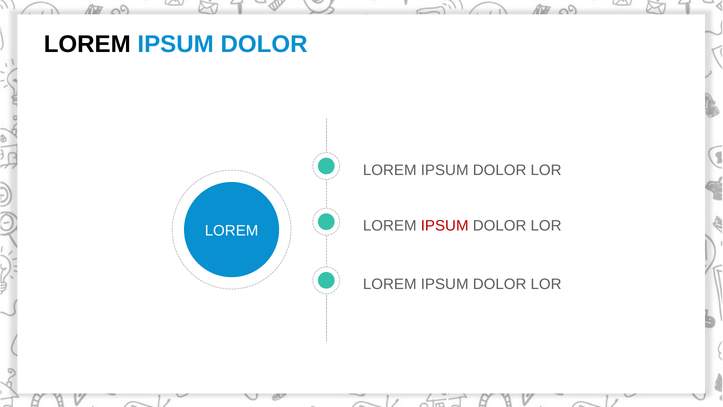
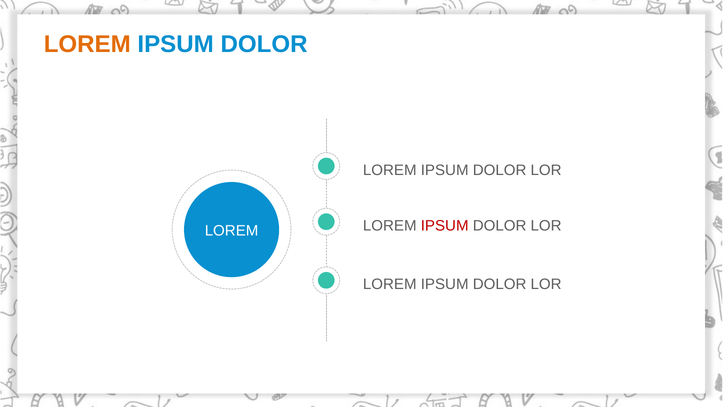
LOREM at (87, 44) colour: black -> orange
